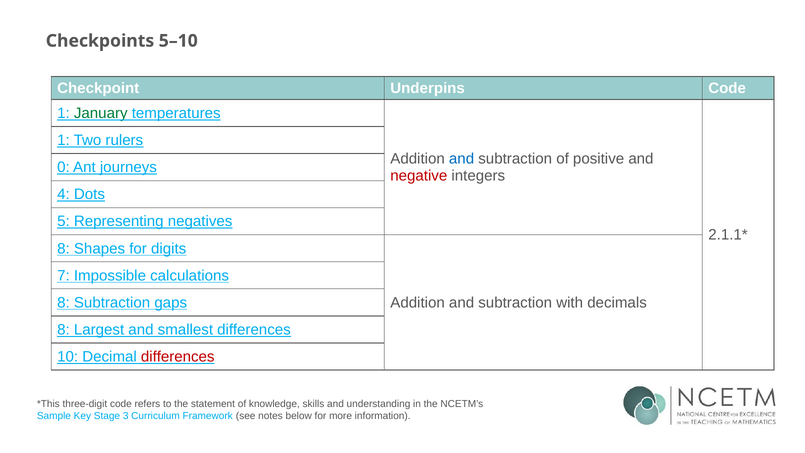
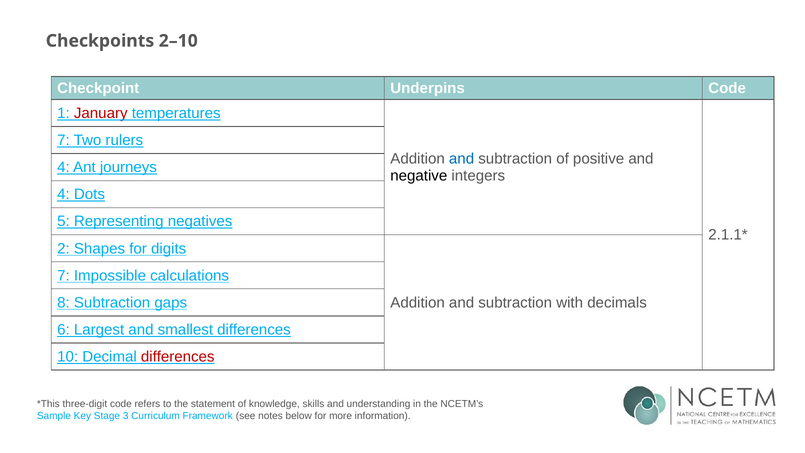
5–10: 5–10 -> 2–10
January colour: green -> red
1 at (63, 140): 1 -> 7
0 at (63, 167): 0 -> 4
negative colour: red -> black
8 at (63, 248): 8 -> 2
8 at (63, 330): 8 -> 6
